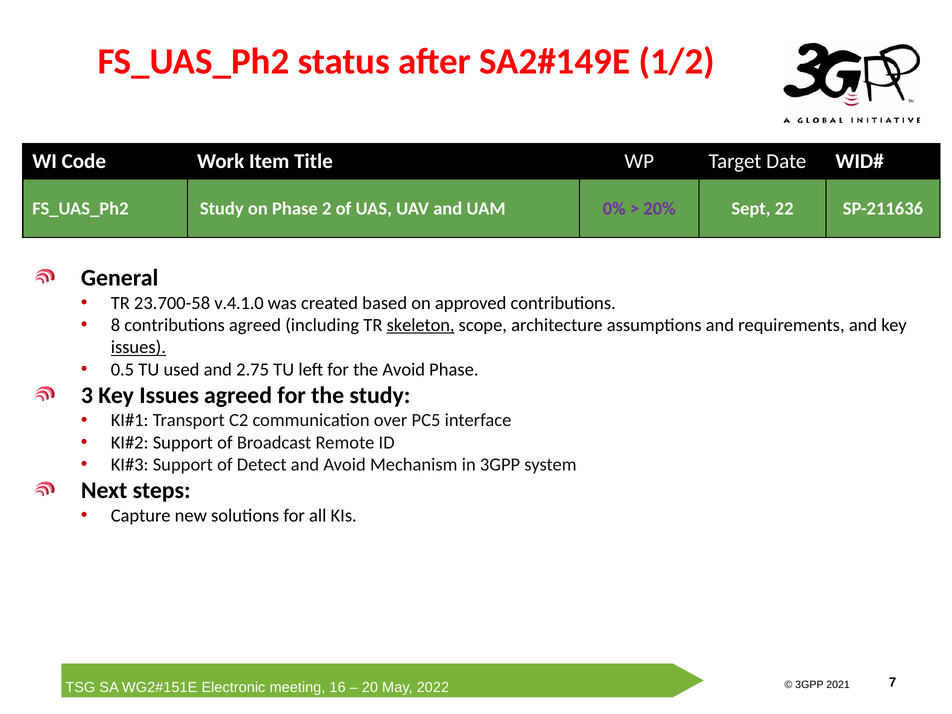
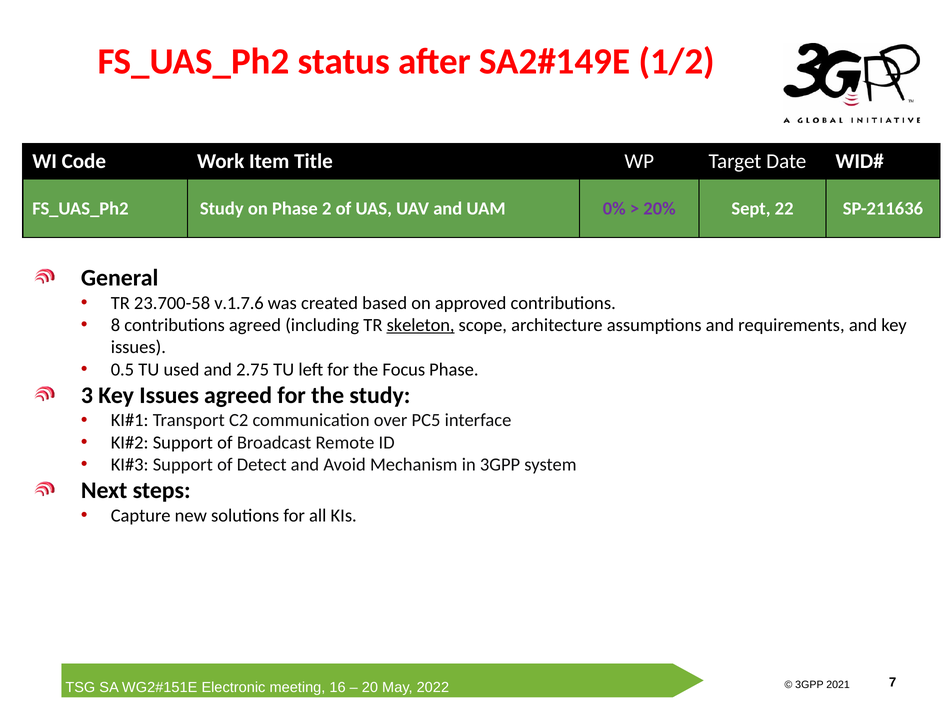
v.4.1.0: v.4.1.0 -> v.1.7.6
issues at (138, 347) underline: present -> none
the Avoid: Avoid -> Focus
